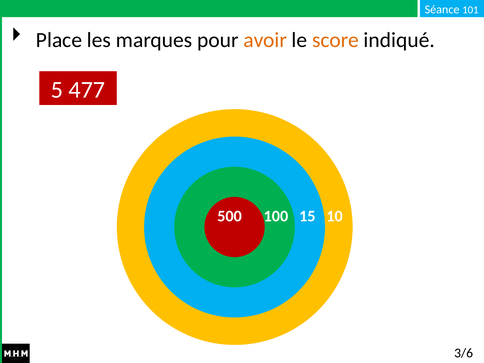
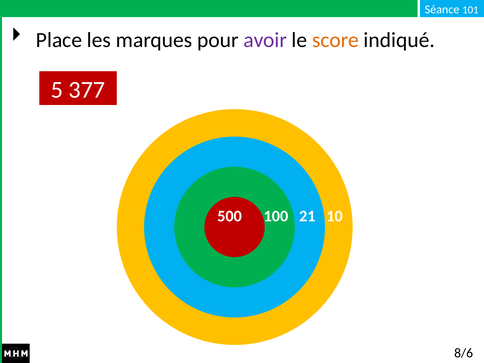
avoir colour: orange -> purple
477: 477 -> 377
15: 15 -> 21
3/6: 3/6 -> 8/6
